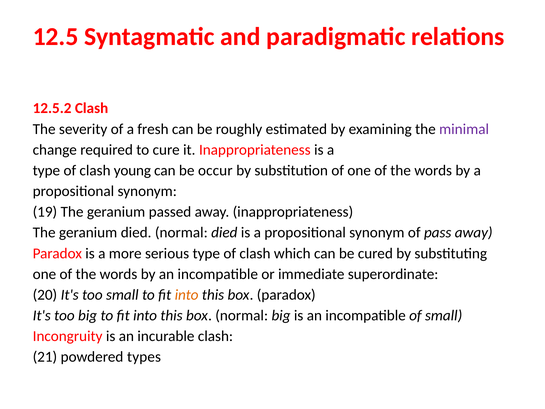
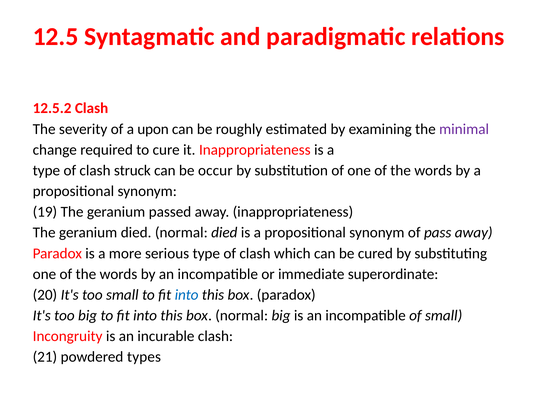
fresh: fresh -> upon
young: young -> struck
into at (187, 295) colour: orange -> blue
